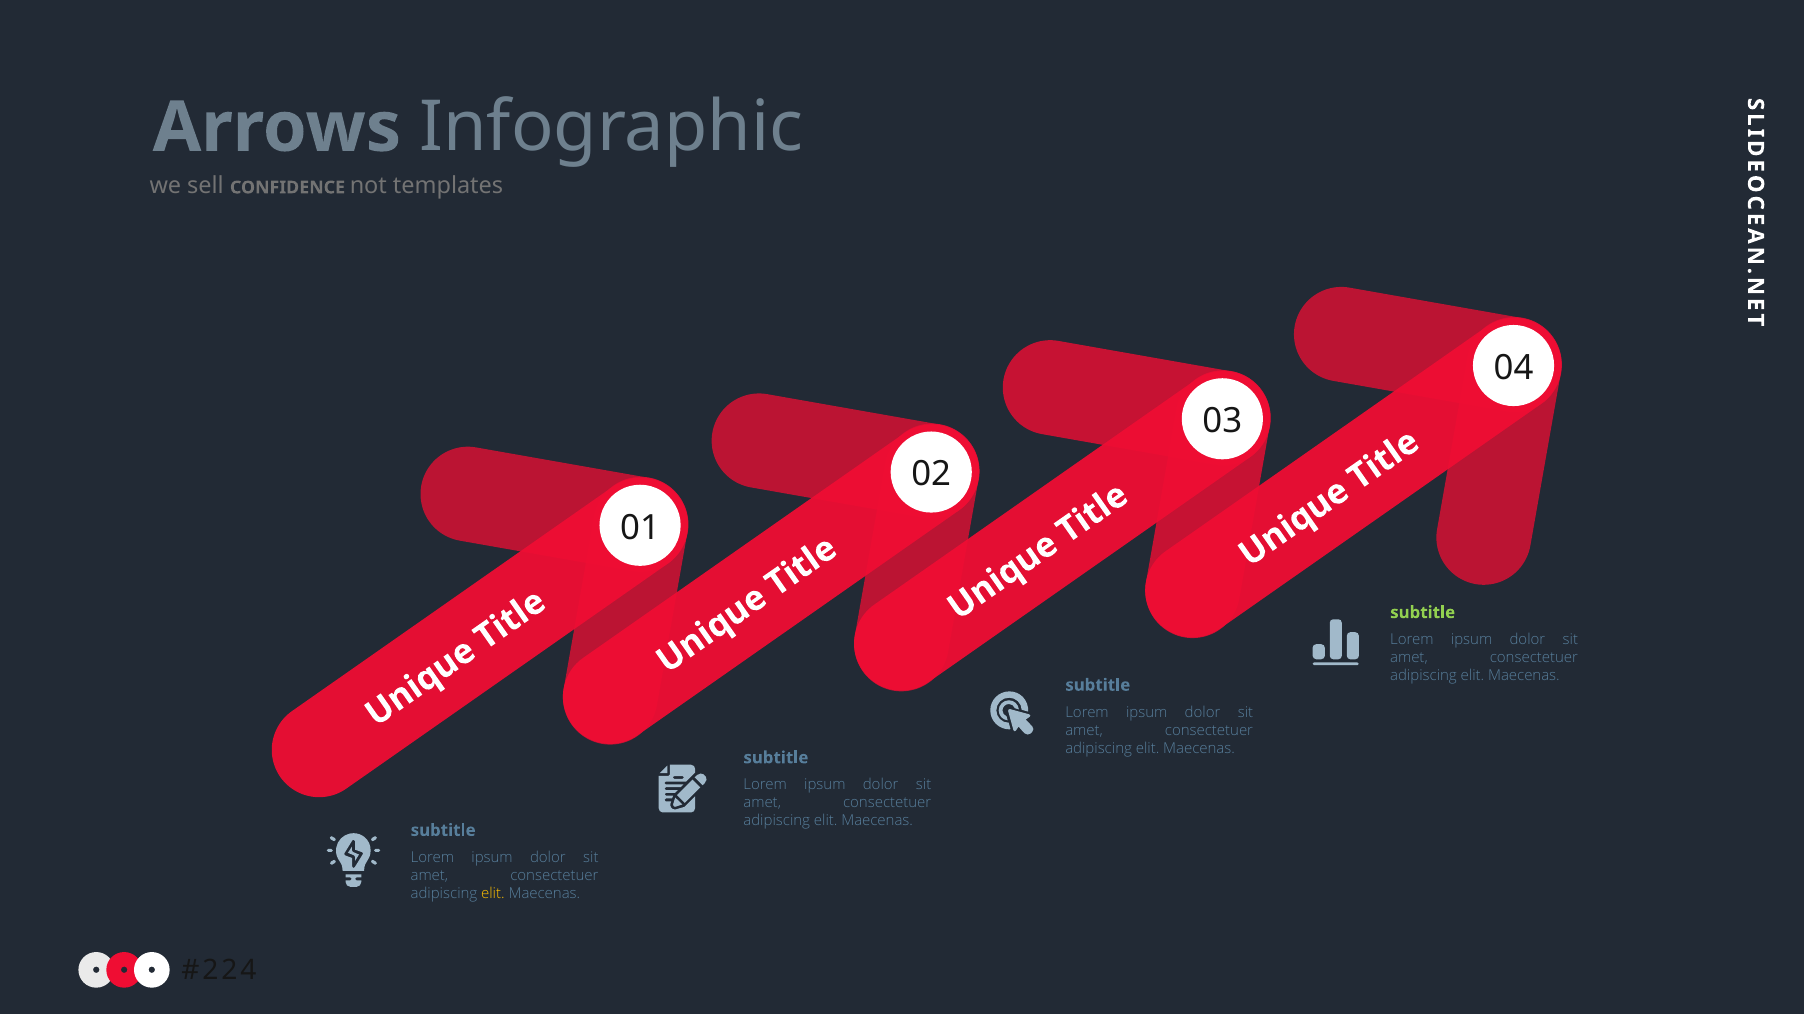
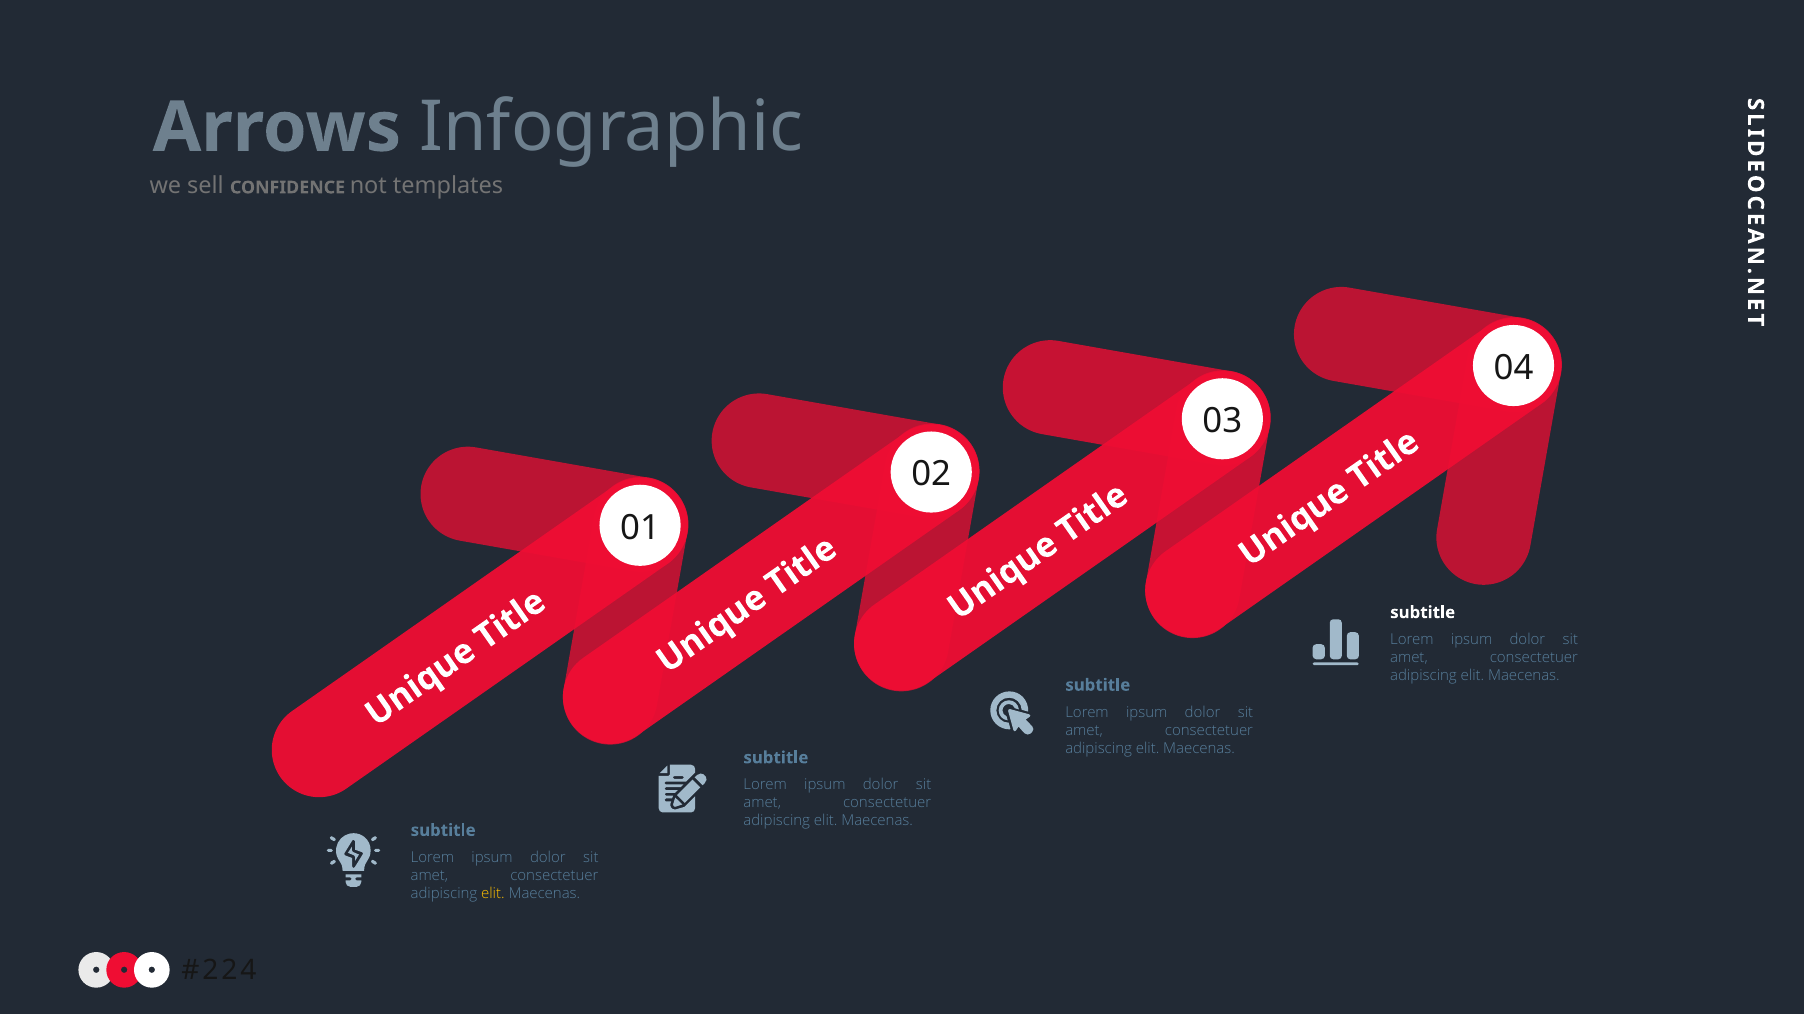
subtitle at (1423, 613) colour: light green -> white
